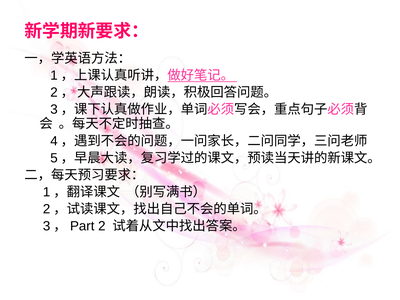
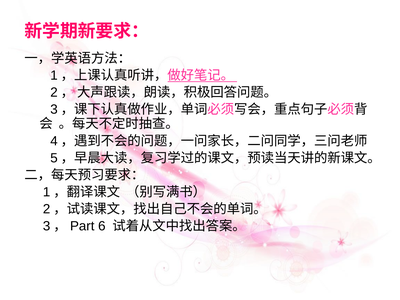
2: 2 -> 6
